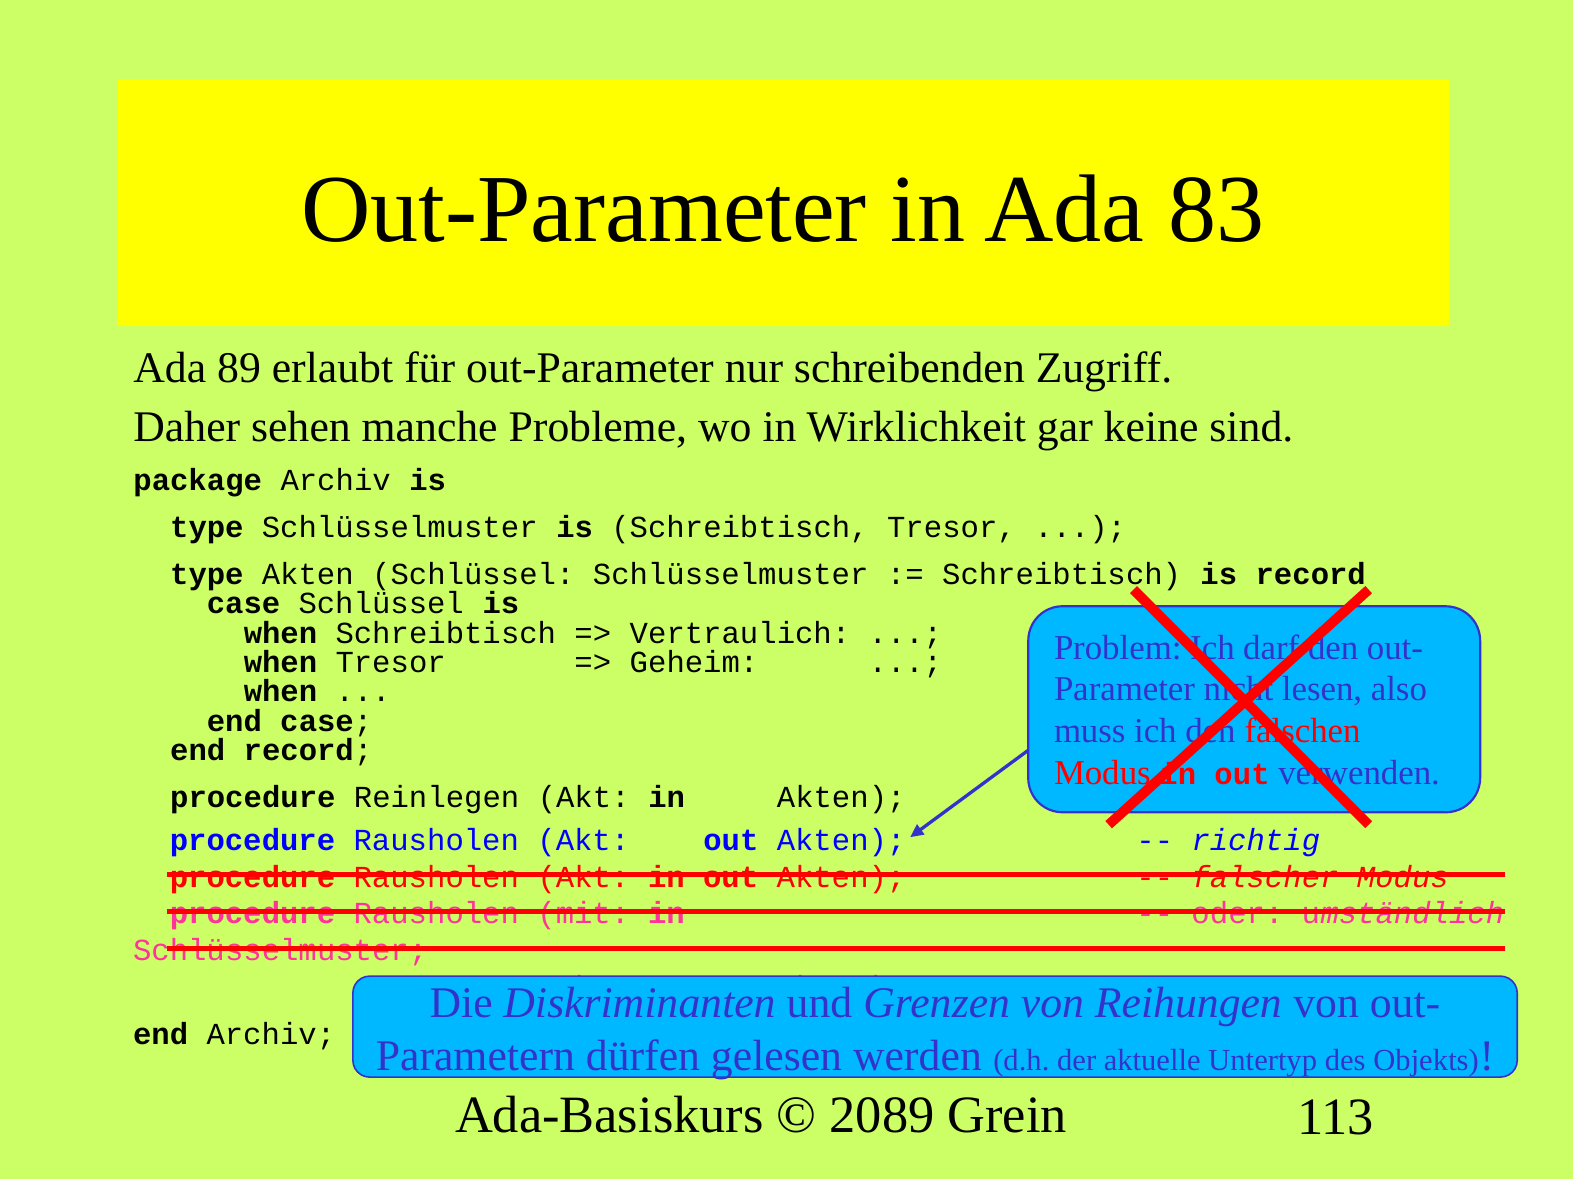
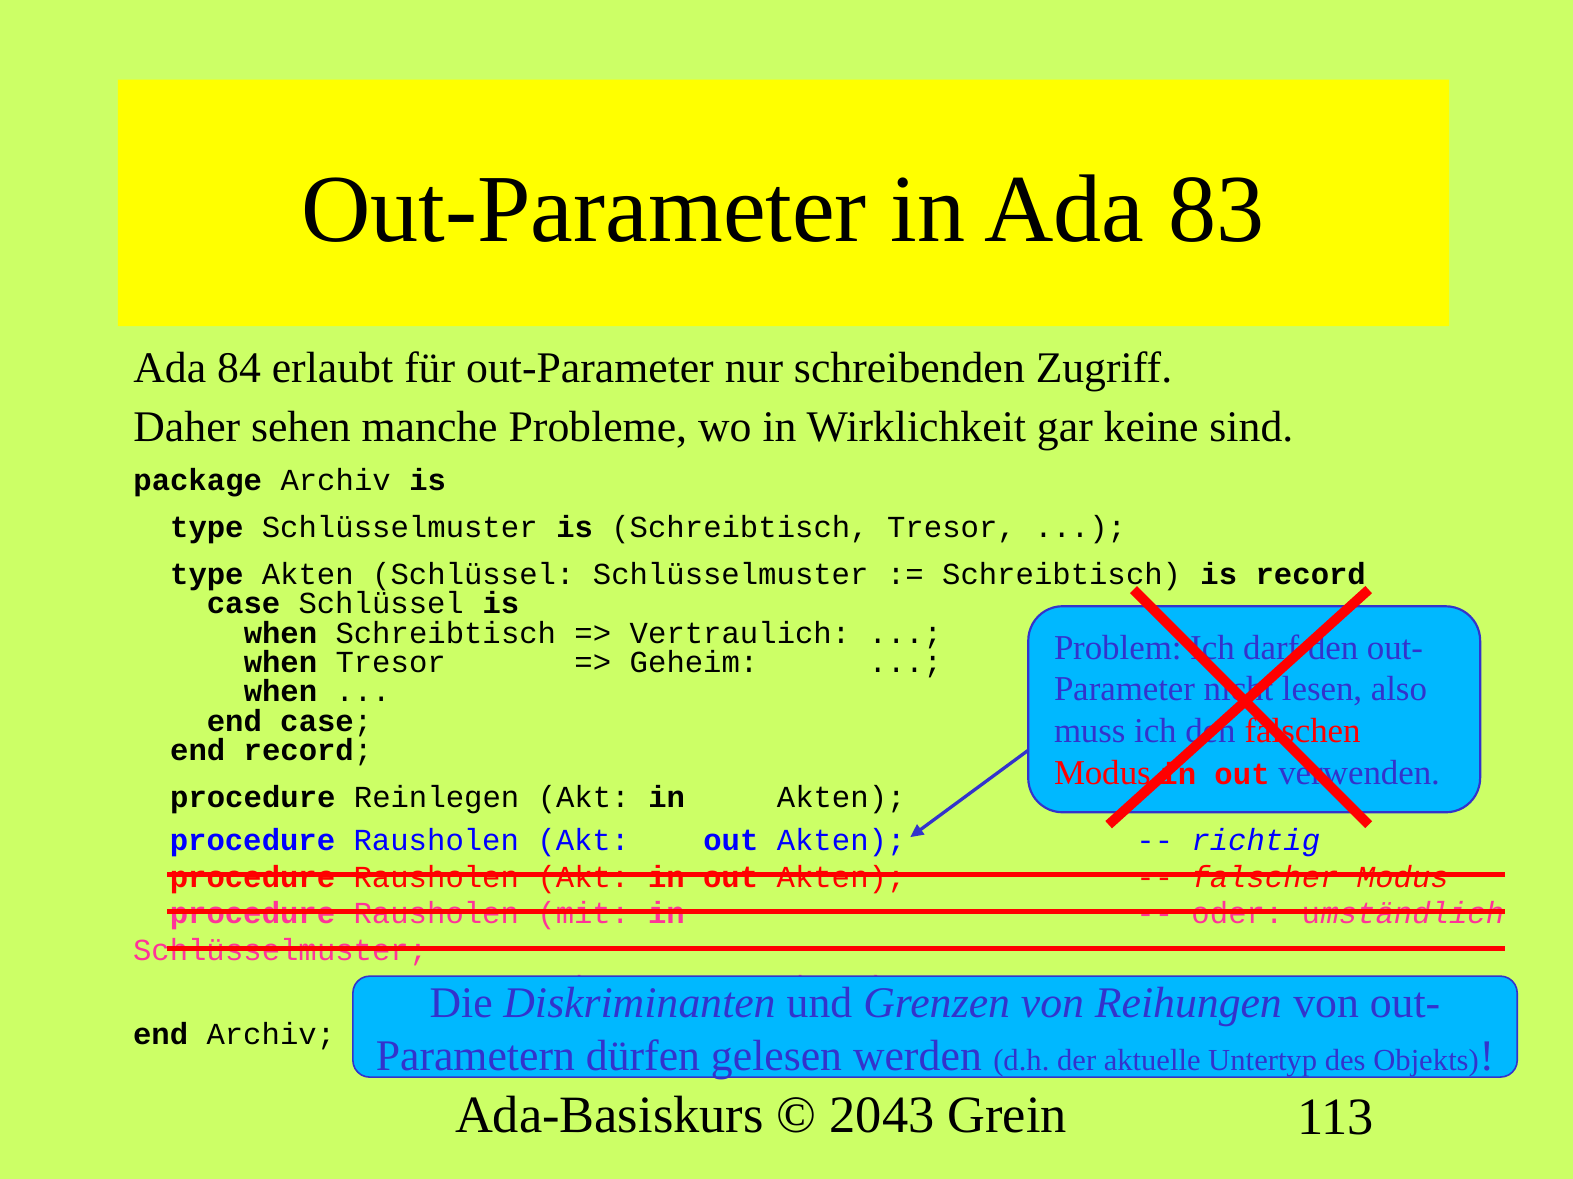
89: 89 -> 84
2089: 2089 -> 2043
